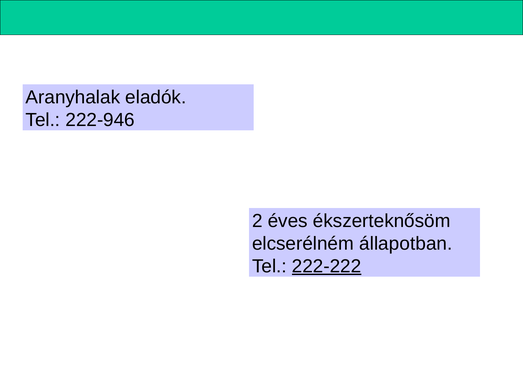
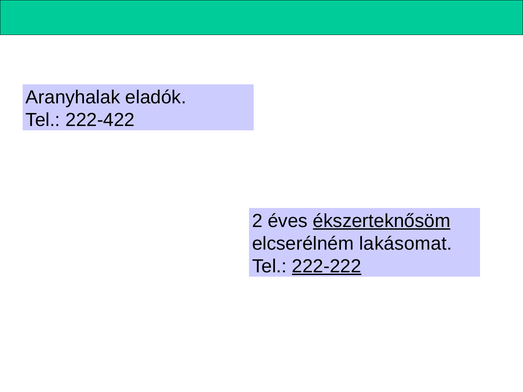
222-946: 222-946 -> 222-422
ékszerteknősöm underline: none -> present
állapotban: állapotban -> lakásomat
